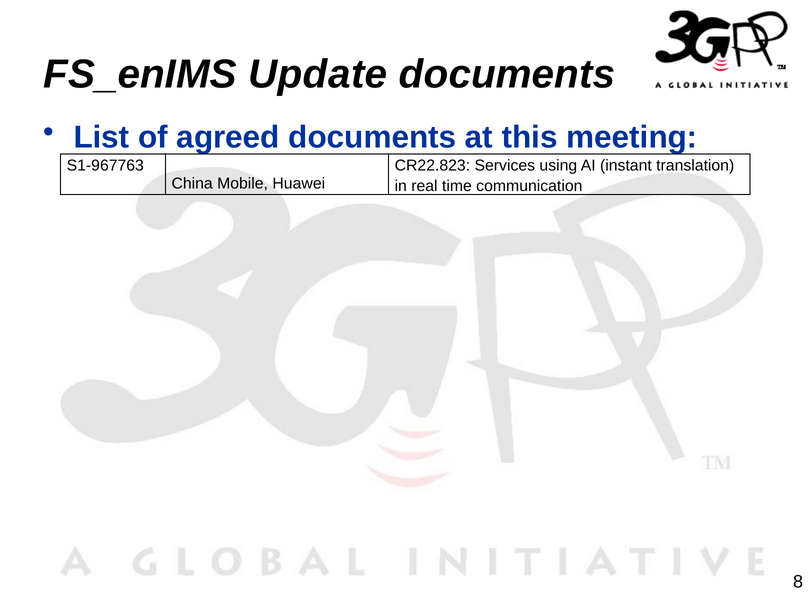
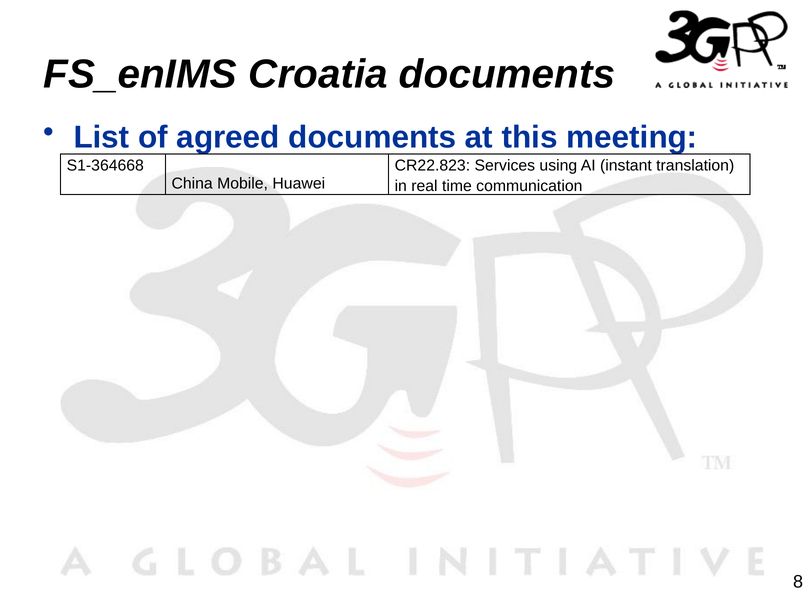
Update: Update -> Croatia
S1-967763: S1-967763 -> S1-364668
